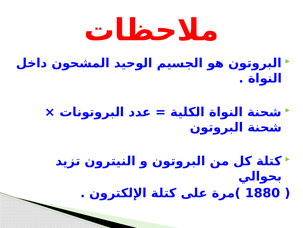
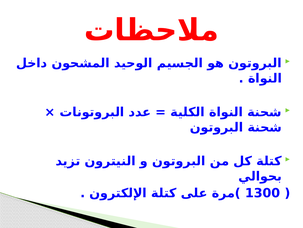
1880: 1880 -> 1300
